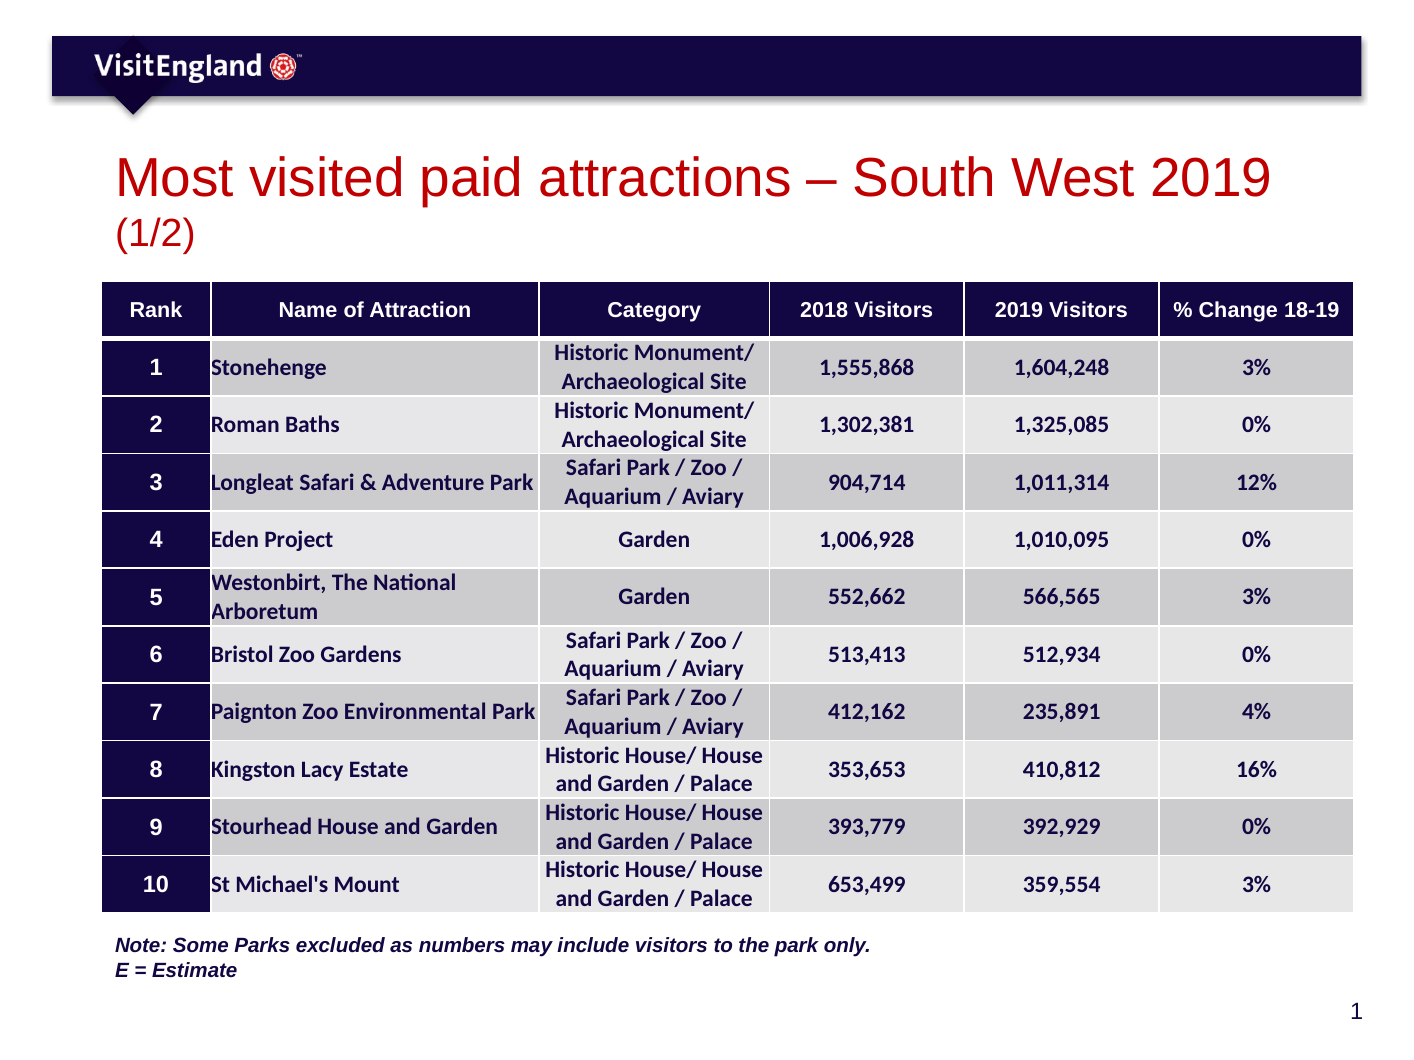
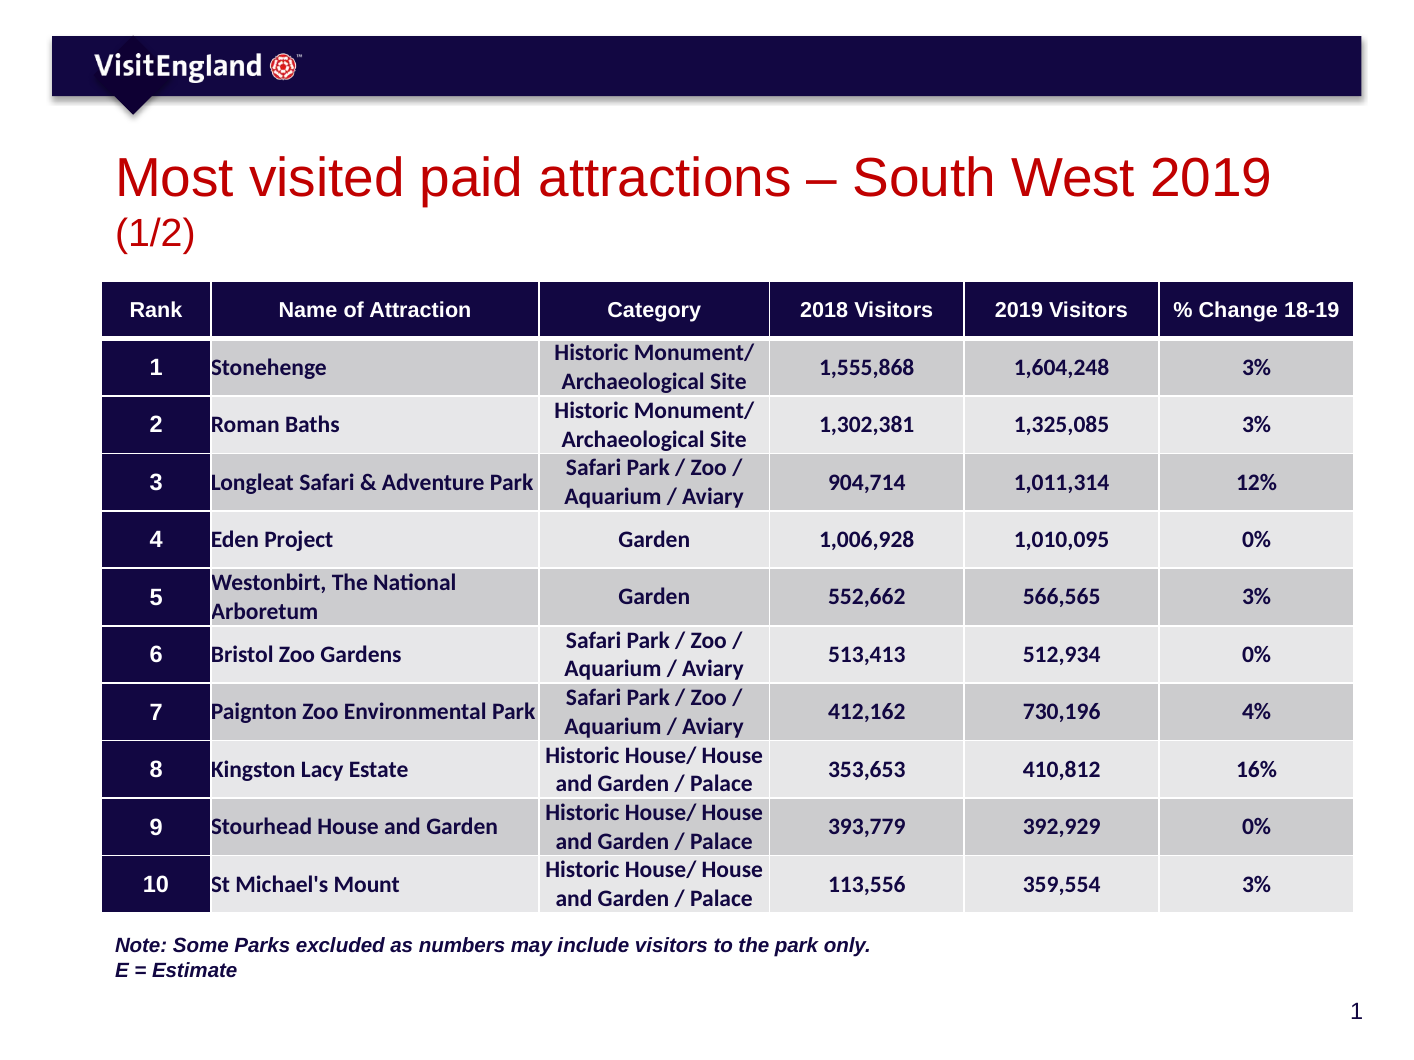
1,325,085 0%: 0% -> 3%
235,891: 235,891 -> 730,196
653,499: 653,499 -> 113,556
